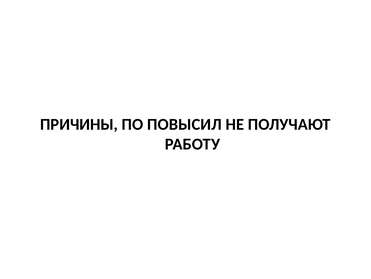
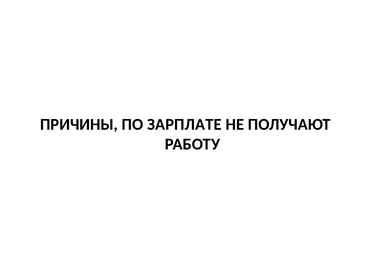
ПОВЫСИЛ: ПОВЫСИЛ -> ЗАРПЛАТЕ
